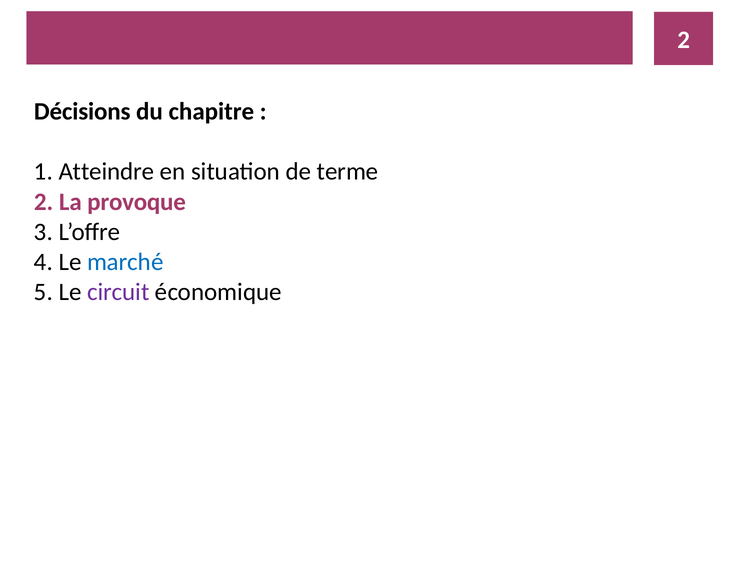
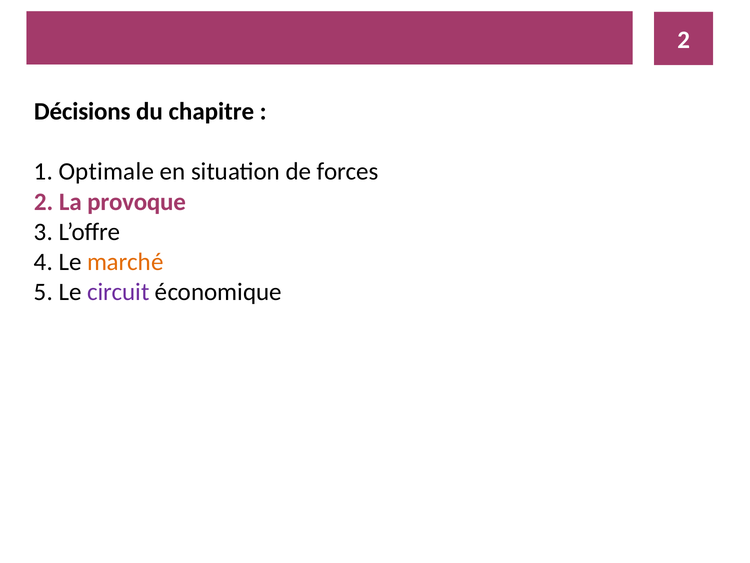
Atteindre: Atteindre -> Optimale
terme: terme -> forces
marché colour: blue -> orange
